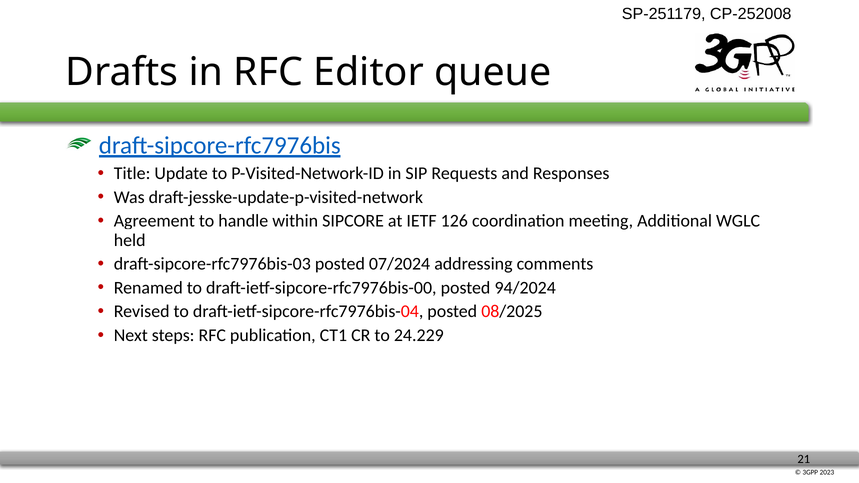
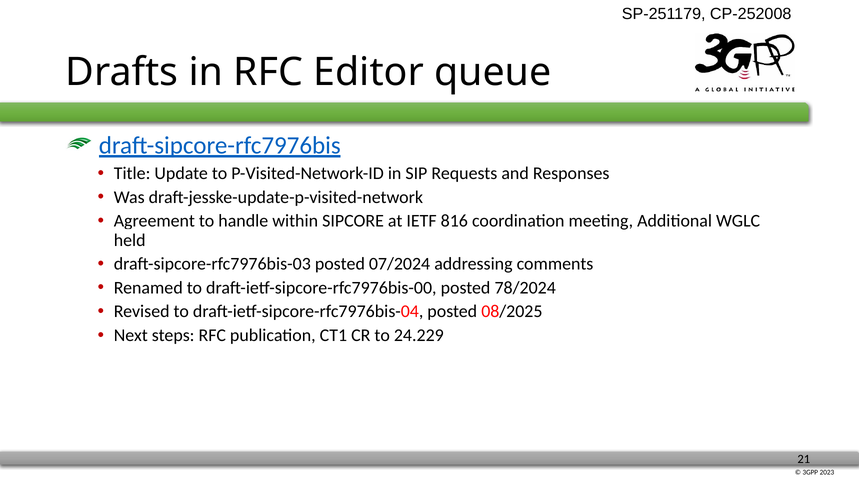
126: 126 -> 816
94/2024: 94/2024 -> 78/2024
